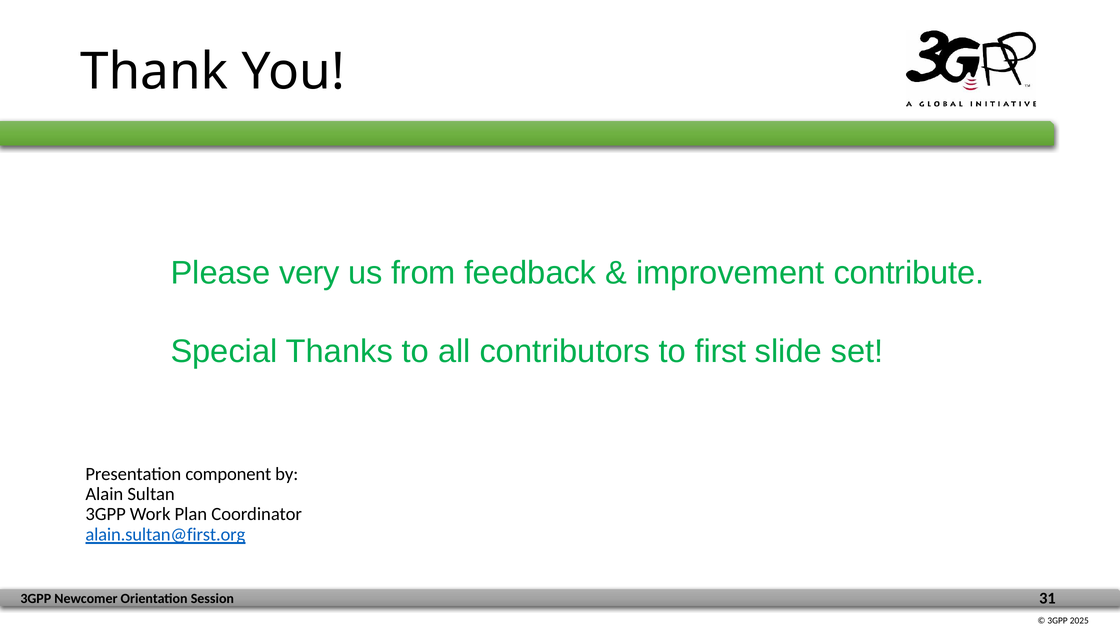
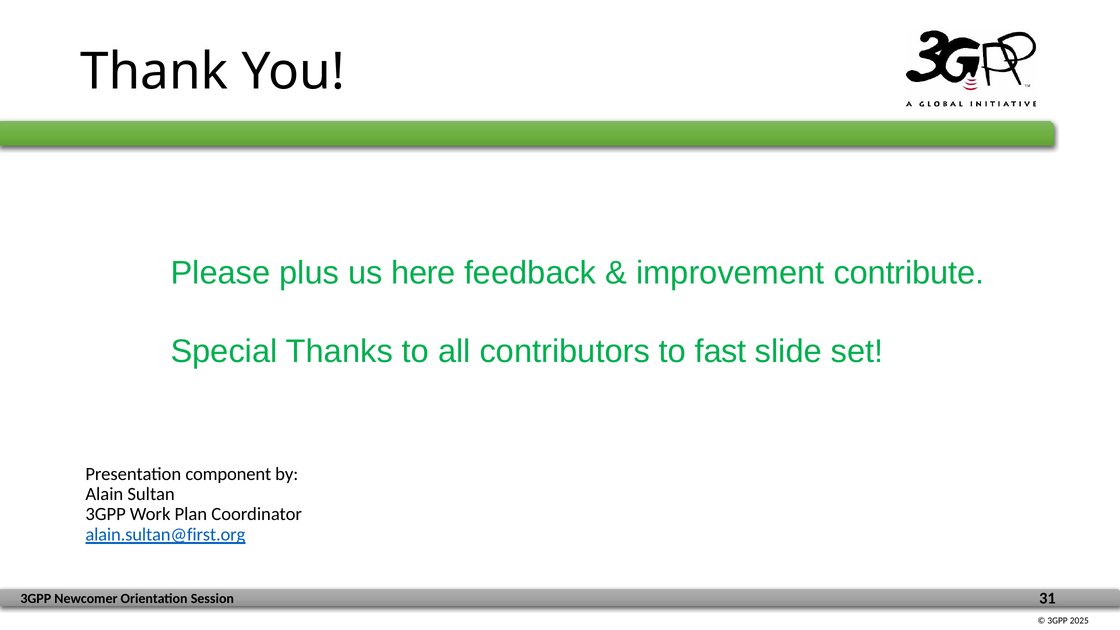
very: very -> plus
from: from -> here
first: first -> fast
